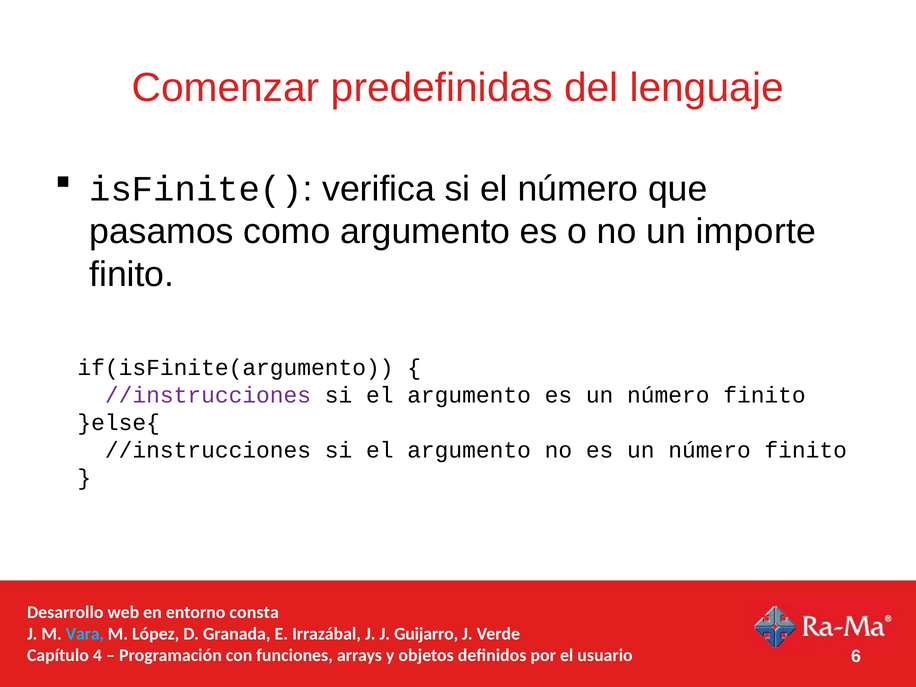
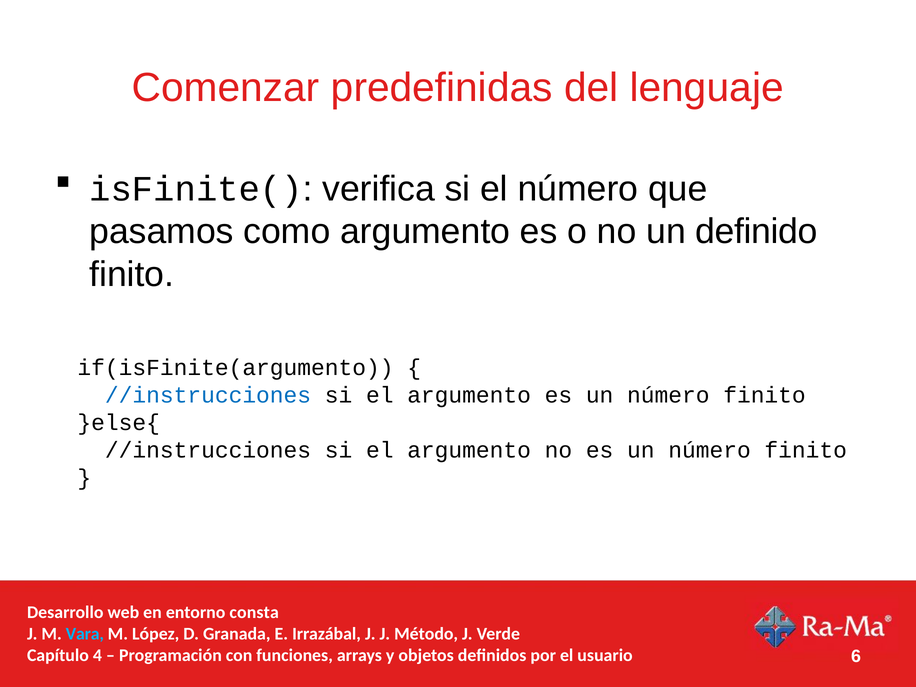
importe: importe -> definido
//instrucciones at (208, 395) colour: purple -> blue
Guijarro: Guijarro -> Método
